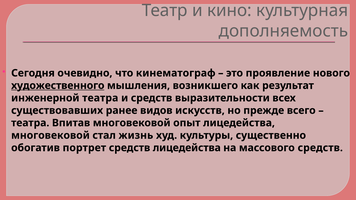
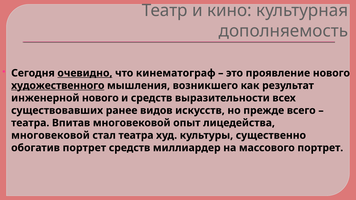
очевидно underline: none -> present
инженерной театра: театра -> нового
стал жизнь: жизнь -> театра
средств лицедейства: лицедейства -> миллиардер
массового средств: средств -> портрет
